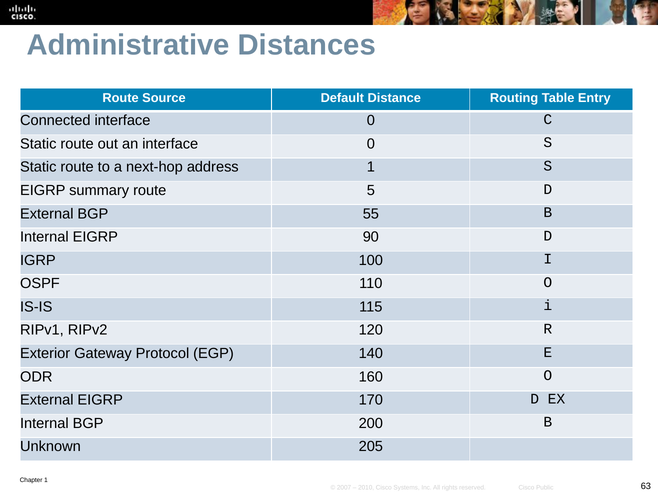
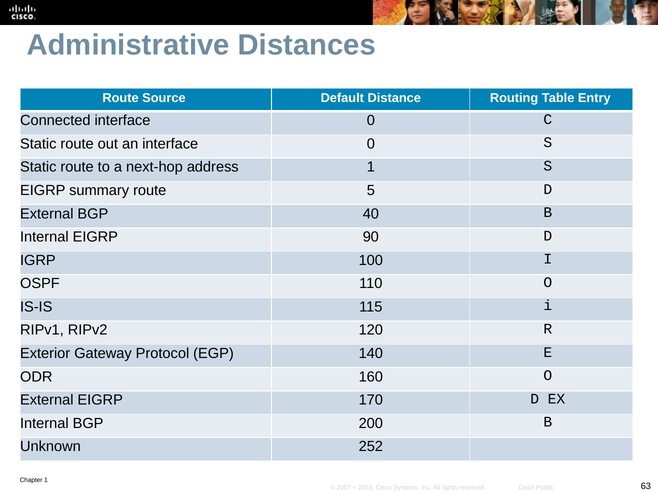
55: 55 -> 40
205: 205 -> 252
